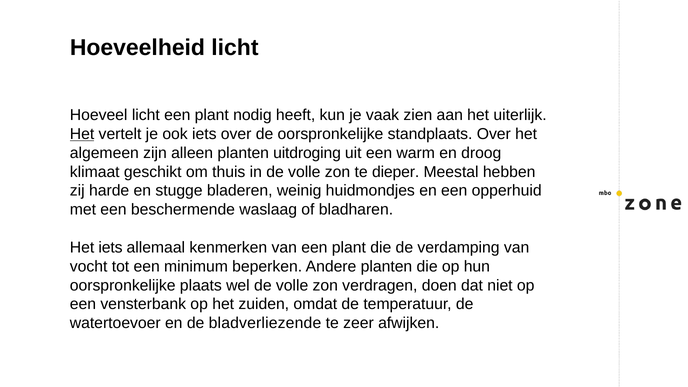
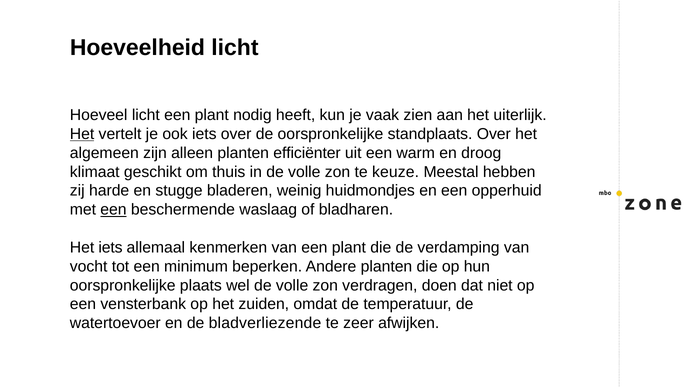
uitdroging: uitdroging -> efficiënter
dieper: dieper -> keuze
een at (113, 210) underline: none -> present
